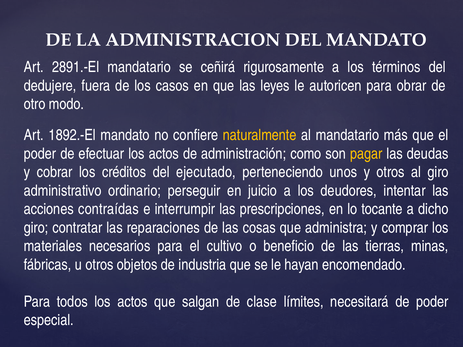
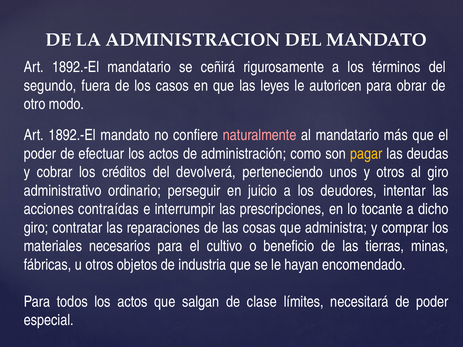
2891.-El at (76, 67): 2891.-El -> 1892.-El
dedujere: dedujere -> segundo
naturalmente colour: yellow -> pink
ejecutado: ejecutado -> devolverá
